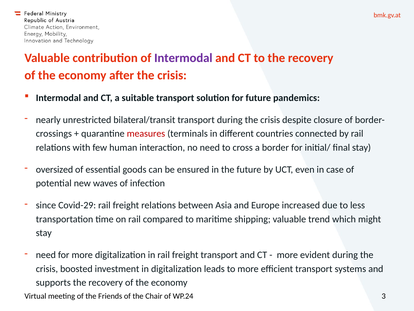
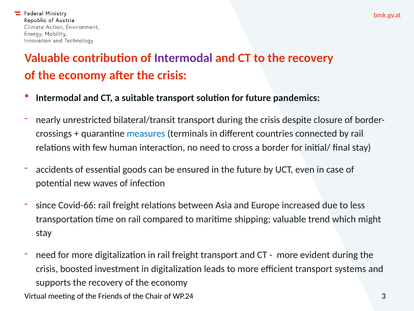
measures colour: red -> blue
oversized: oversized -> accidents
Covid-29: Covid-29 -> Covid-66
